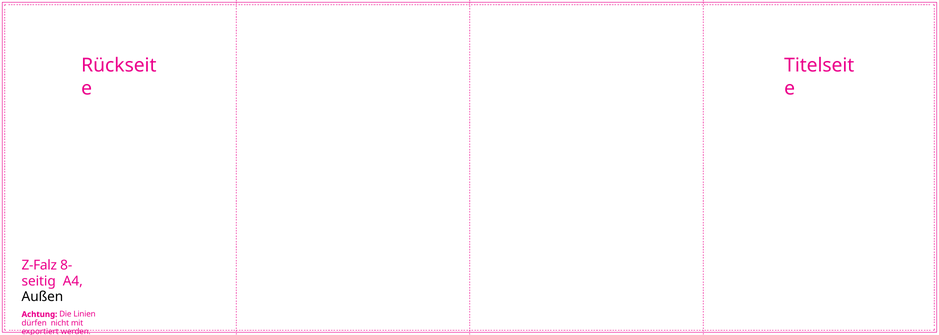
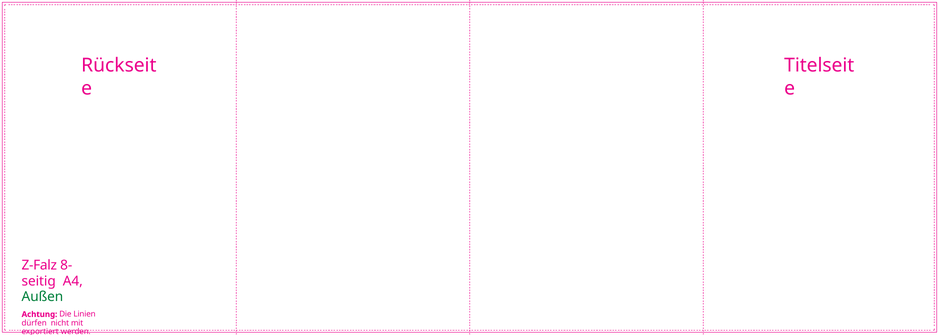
Außen colour: black -> green
